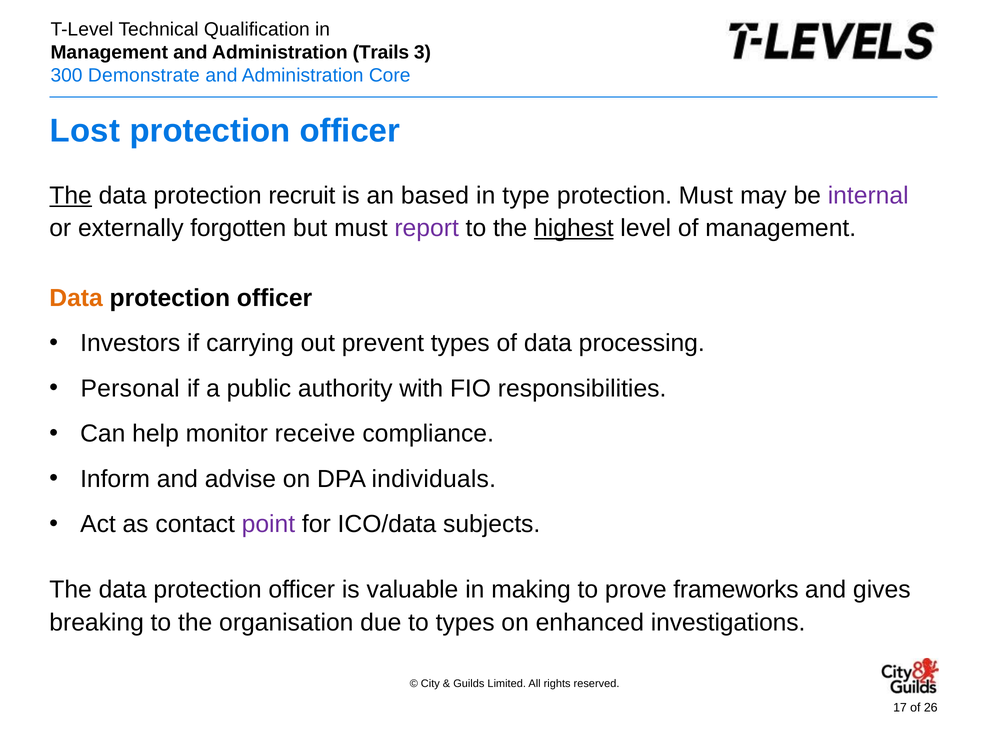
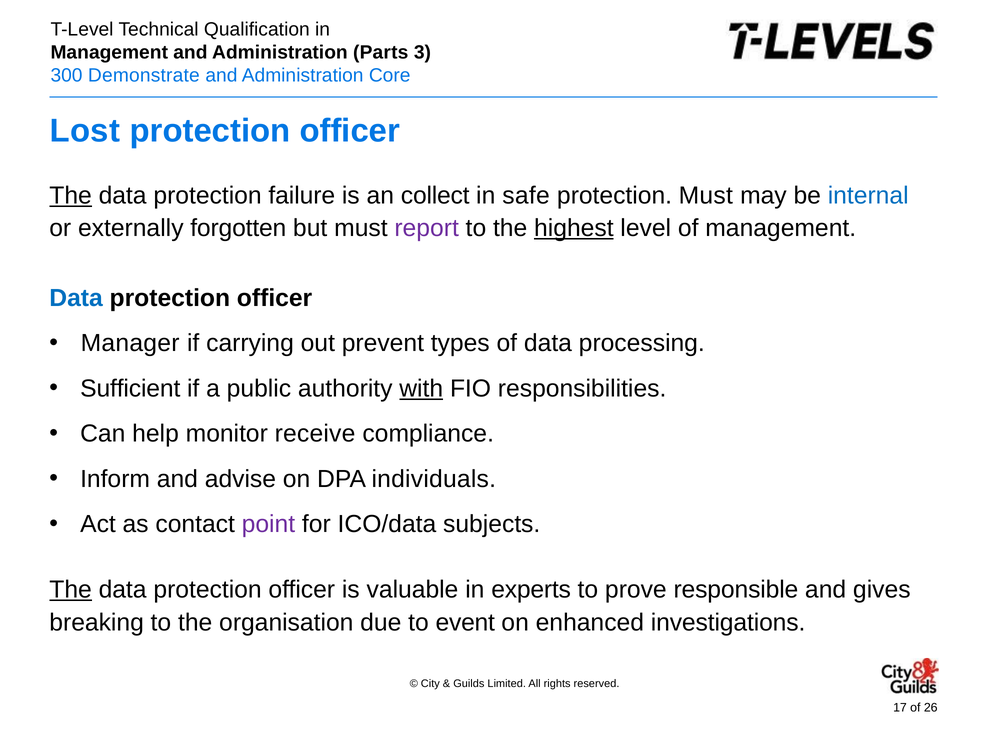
Trails: Trails -> Parts
recruit: recruit -> failure
based: based -> collect
type: type -> safe
internal colour: purple -> blue
Data at (76, 298) colour: orange -> blue
Investors: Investors -> Manager
Personal: Personal -> Sufficient
with underline: none -> present
The at (71, 590) underline: none -> present
making: making -> experts
frameworks: frameworks -> responsible
to types: types -> event
